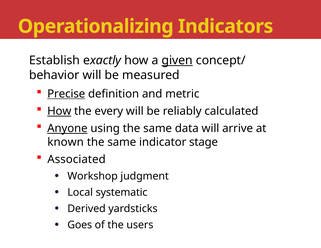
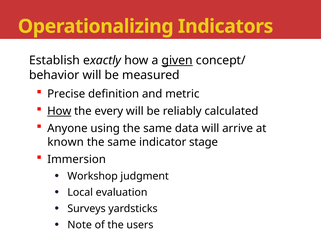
Precise underline: present -> none
Anyone underline: present -> none
Associated: Associated -> Immersion
systematic: systematic -> evaluation
Derived: Derived -> Surveys
Goes: Goes -> Note
